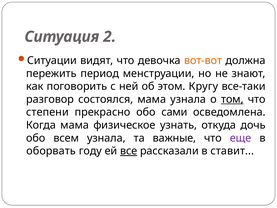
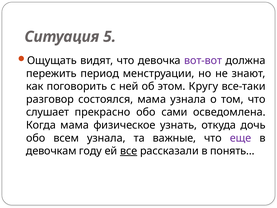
2: 2 -> 5
Ситуации: Ситуации -> Ощущать
вот-вот colour: orange -> purple
том underline: present -> none
степени: степени -> слушает
оборвать: оборвать -> девочкам
ставит: ставит -> понять
